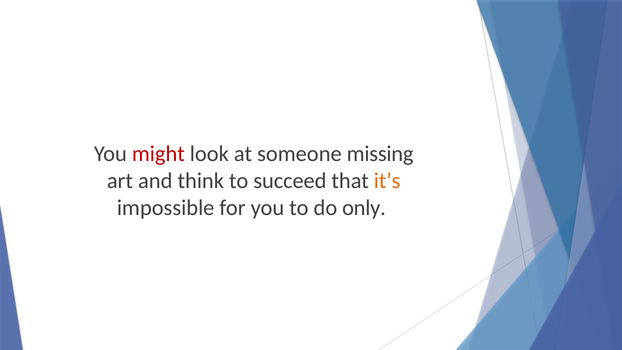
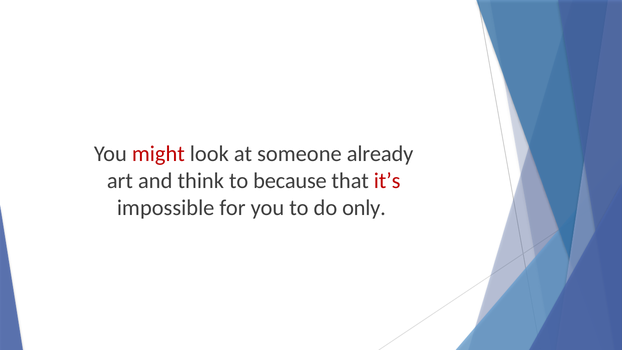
missing: missing -> already
succeed: succeed -> because
it’s colour: orange -> red
